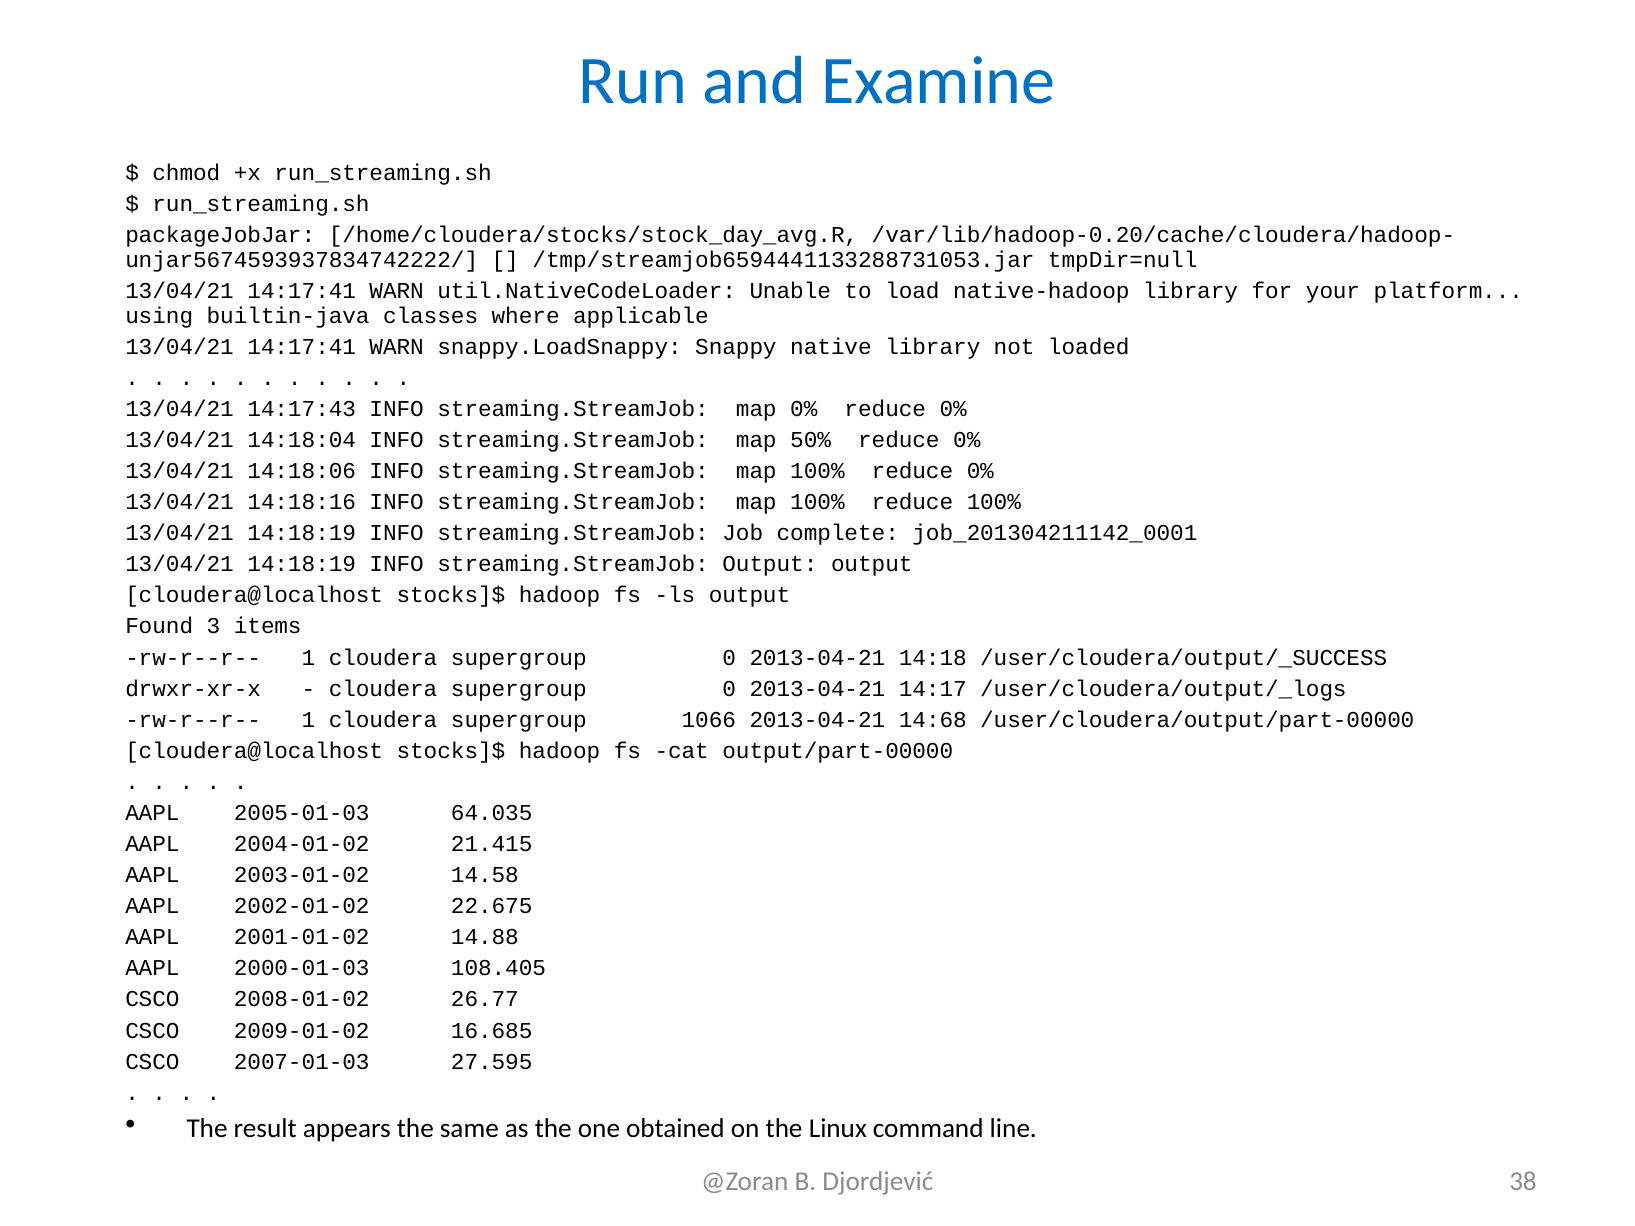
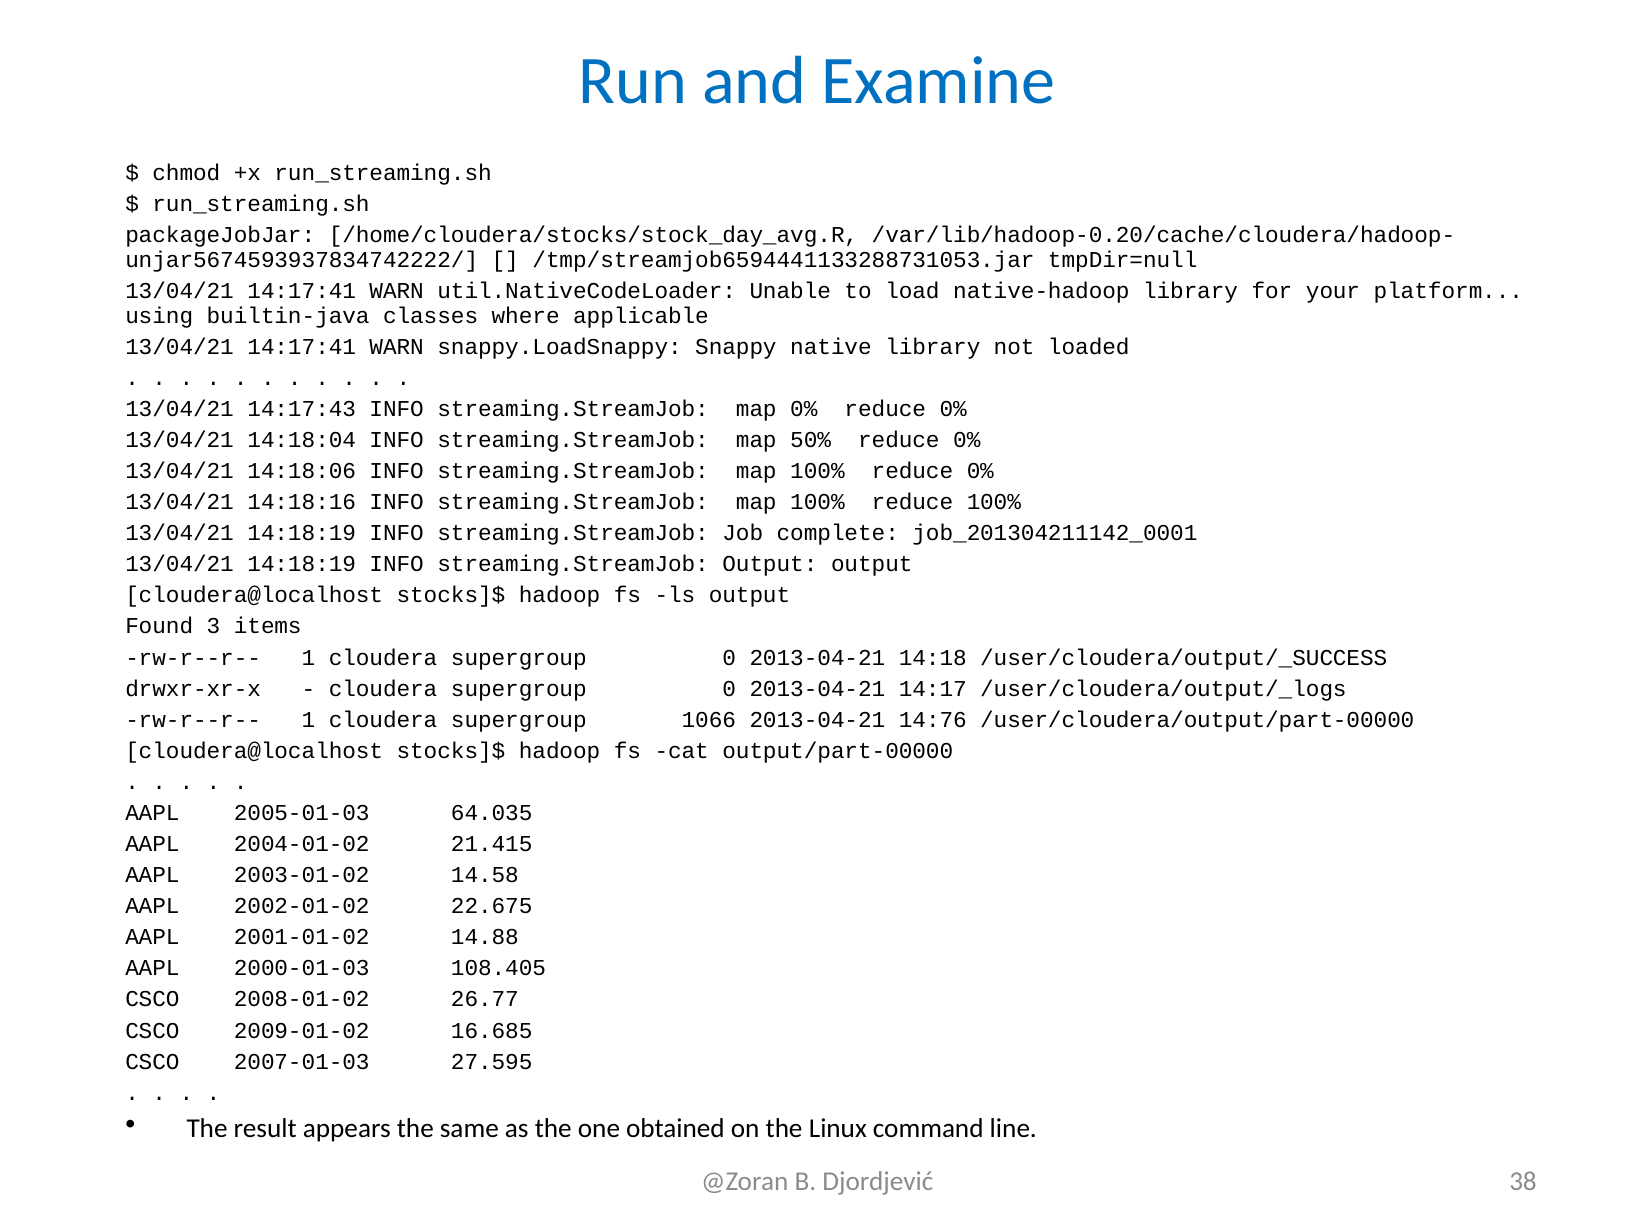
14:68: 14:68 -> 14:76
